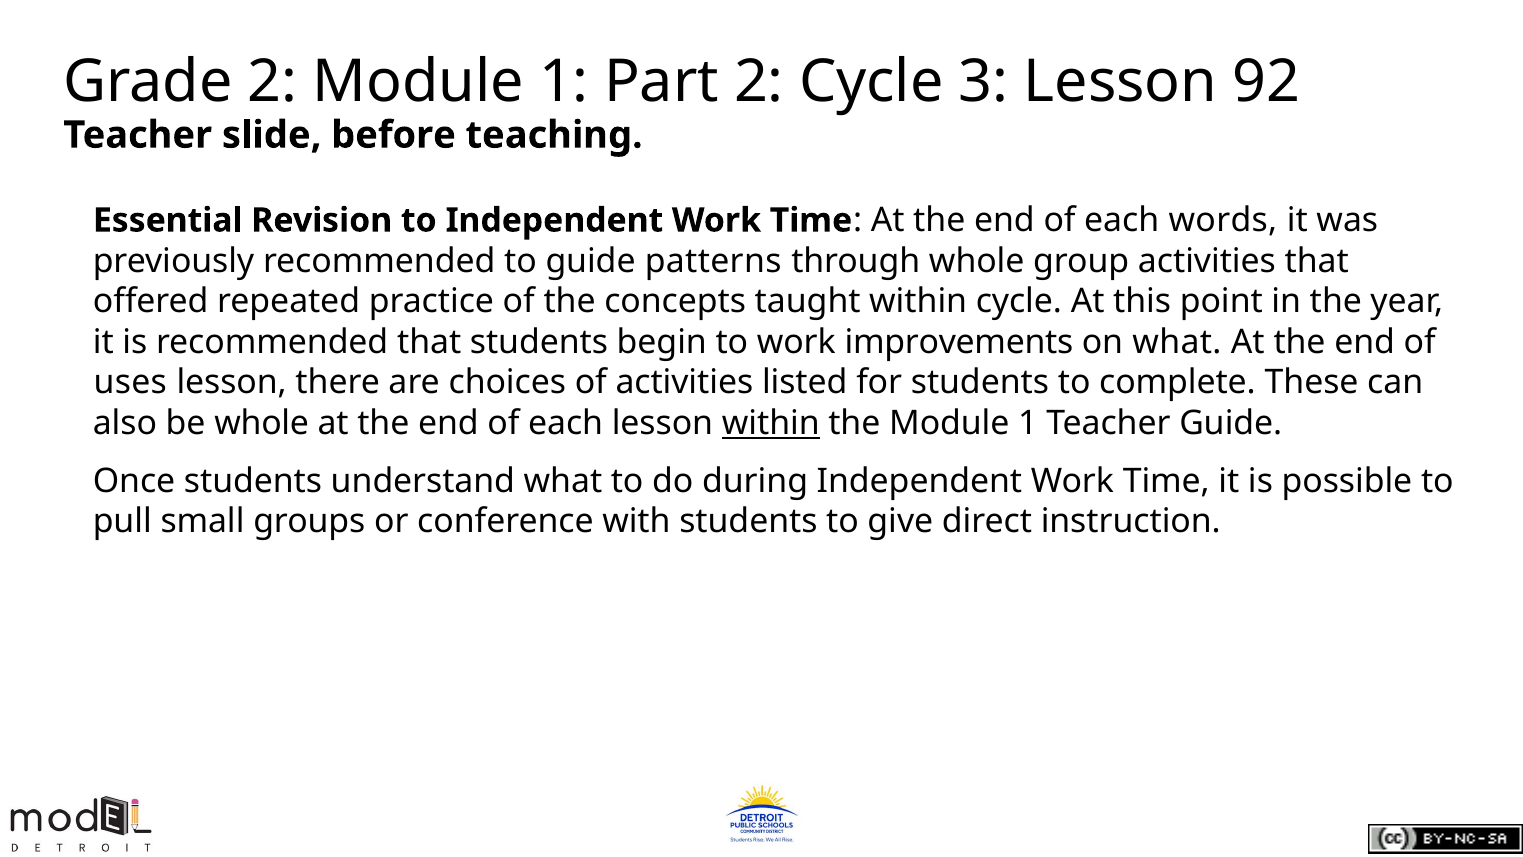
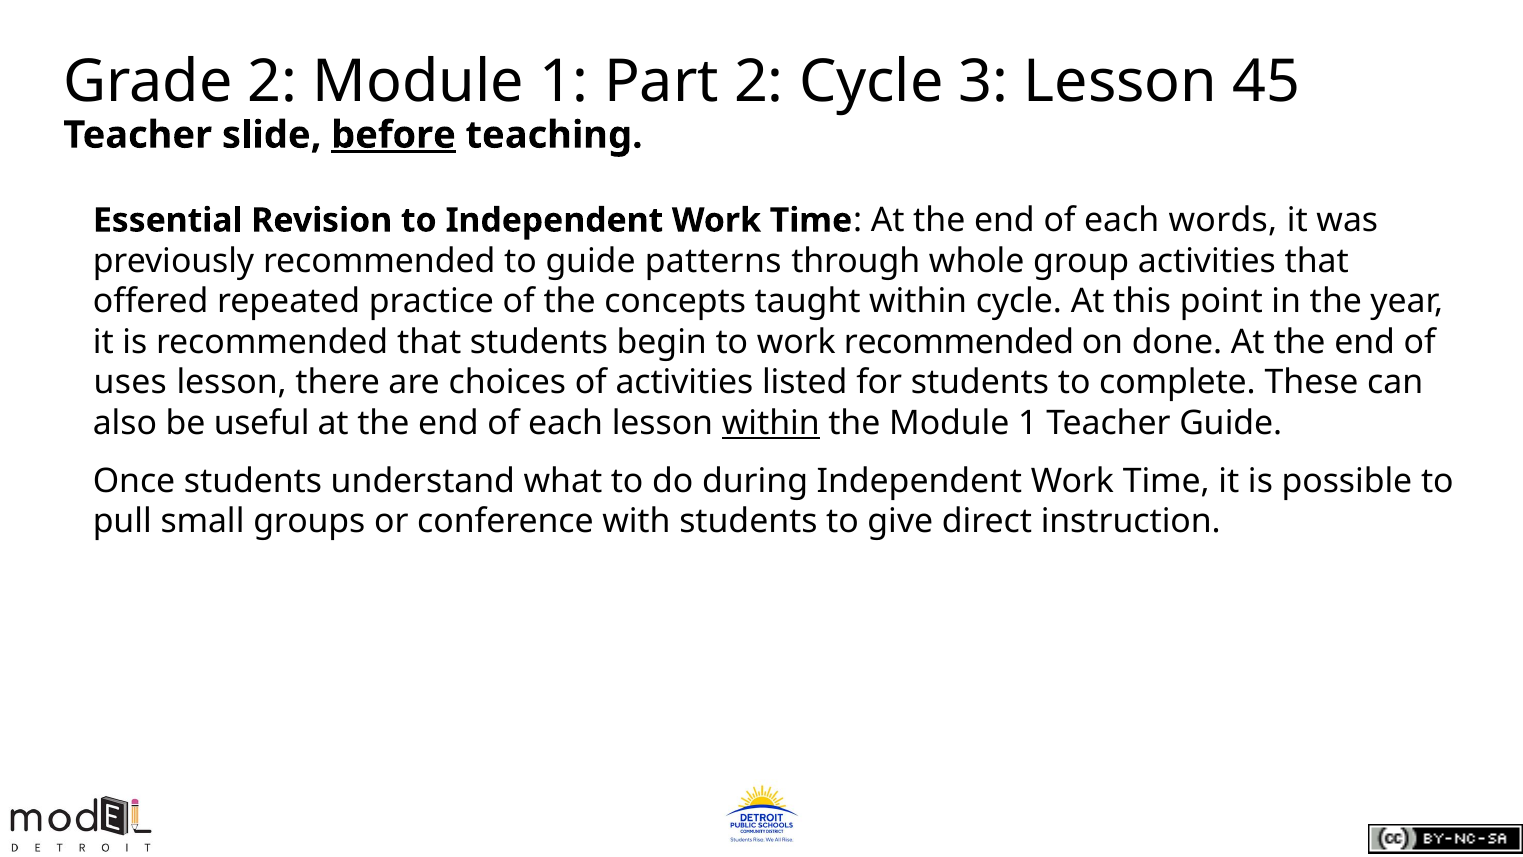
92: 92 -> 45
before underline: none -> present
work improvements: improvements -> recommended
on what: what -> done
be whole: whole -> useful
